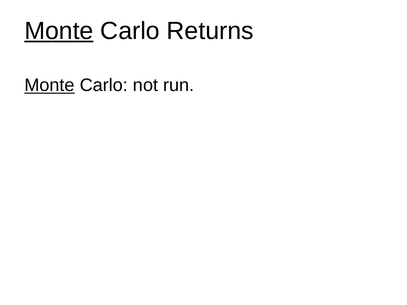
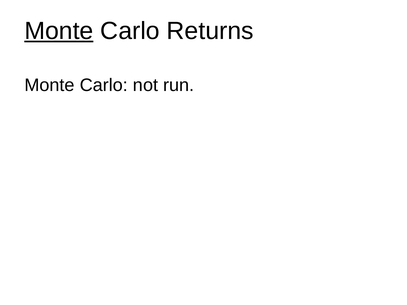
Monte at (49, 85) underline: present -> none
